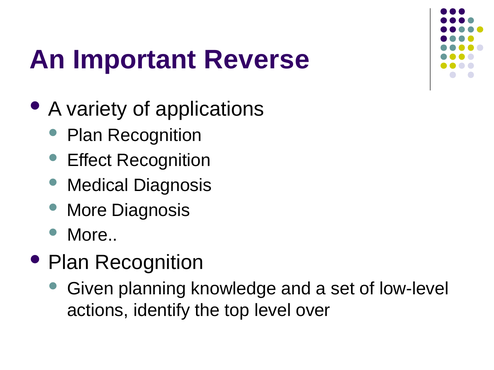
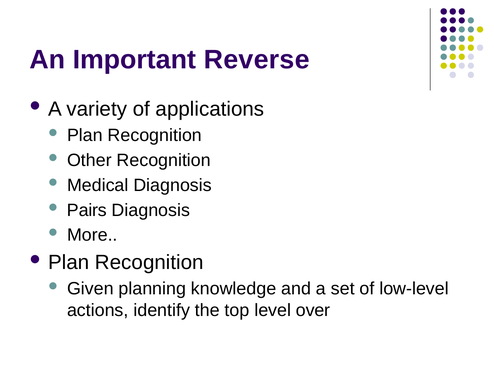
Effect: Effect -> Other
More at (87, 210): More -> Pairs
